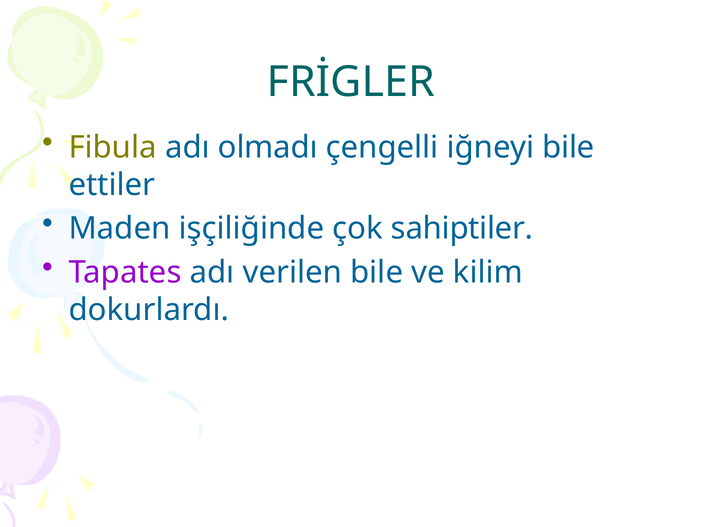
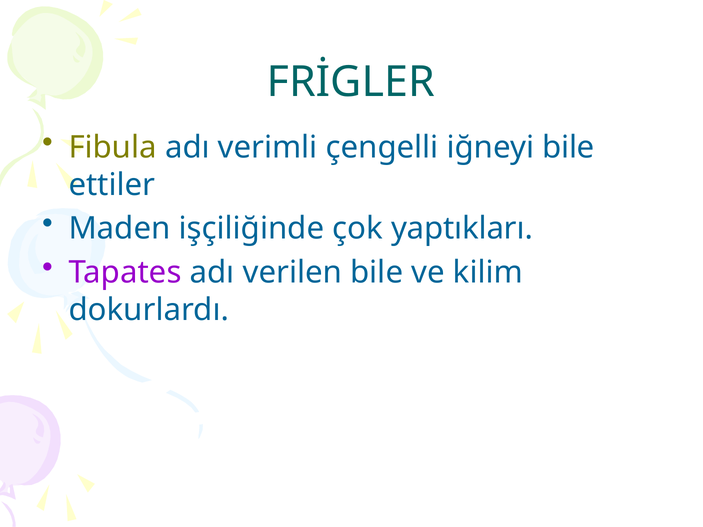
olmadı: olmadı -> verimli
sahiptiler: sahiptiler -> yaptıkları
